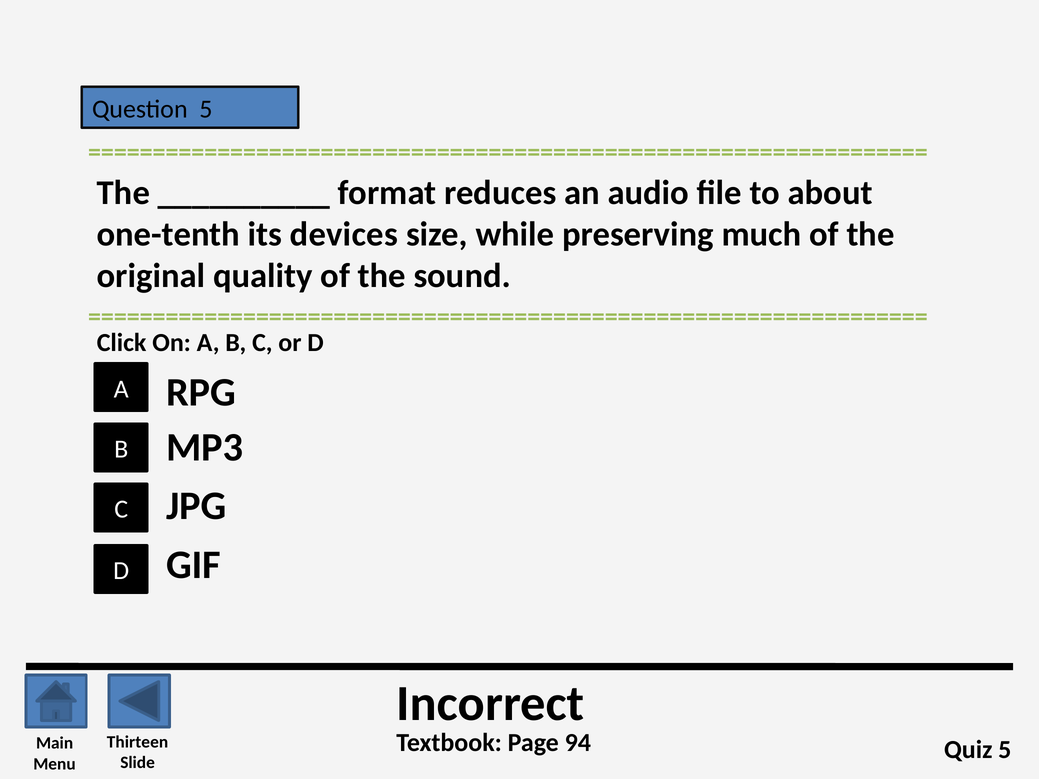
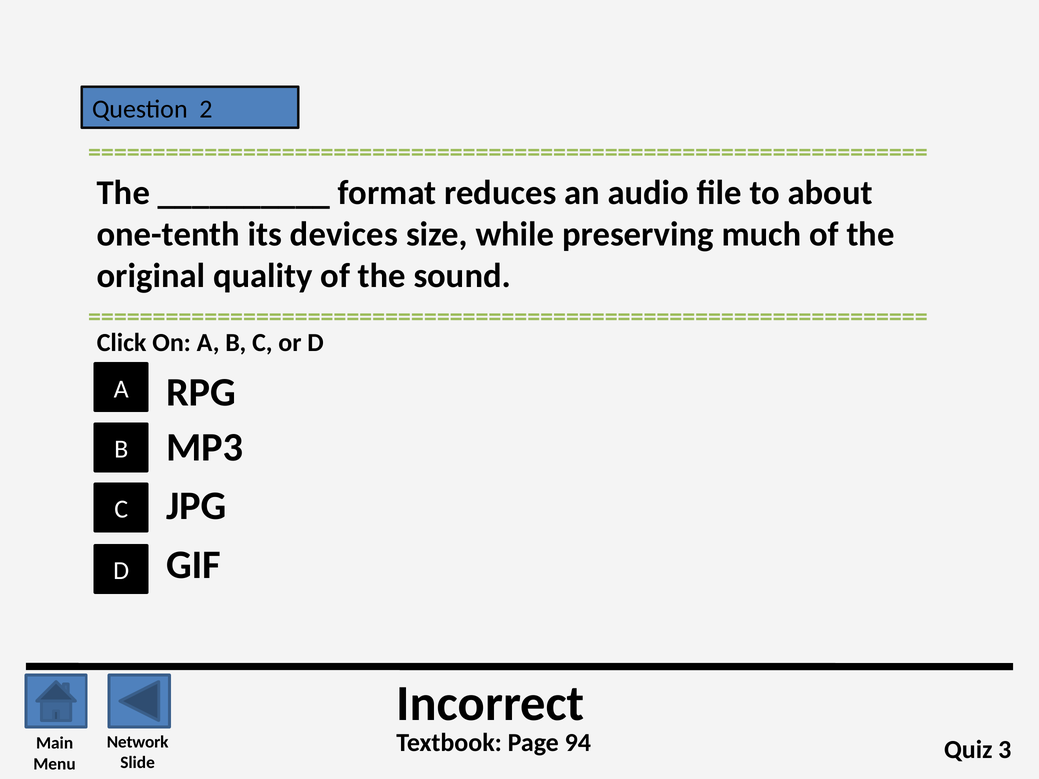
Question 5: 5 -> 2
Thirteen: Thirteen -> Network
Quiz 5: 5 -> 3
